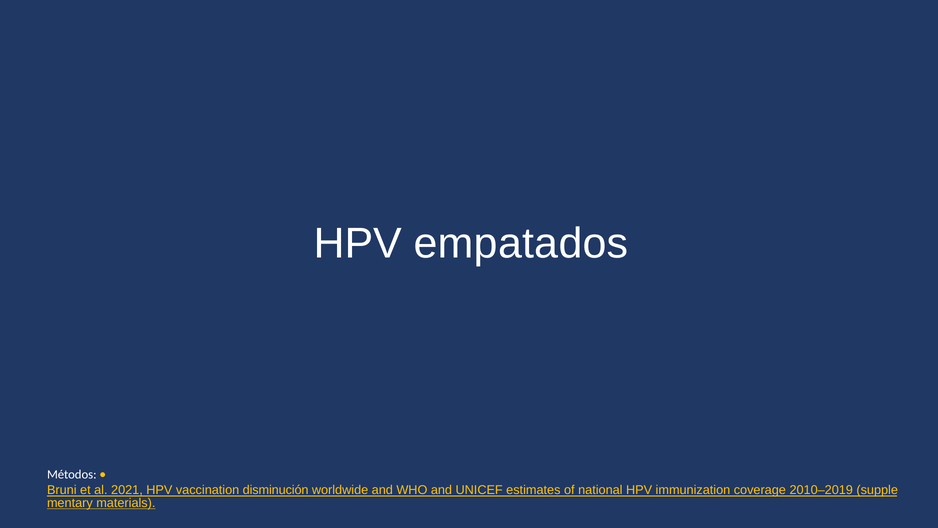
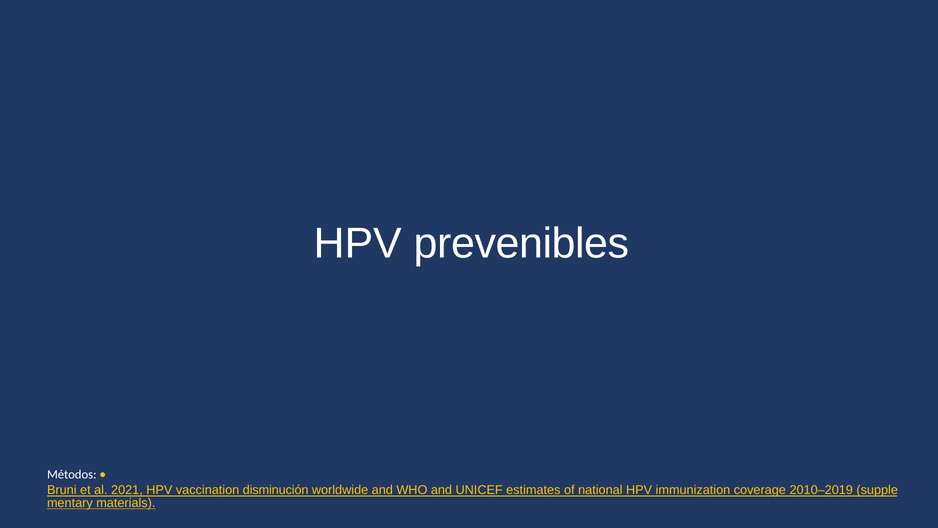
empatados: empatados -> prevenibles
